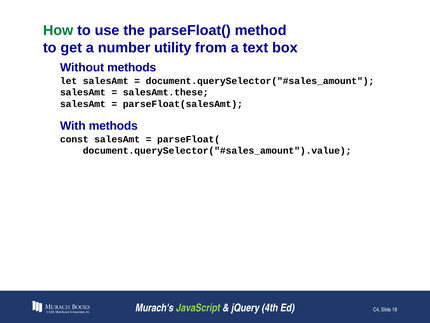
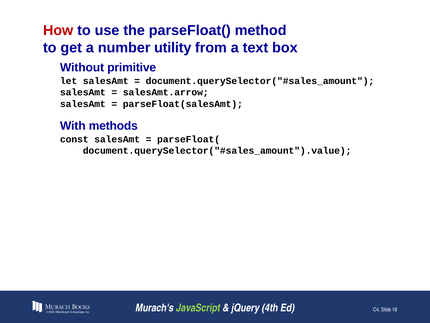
How colour: green -> red
Without methods: methods -> primitive
salesAmt.these: salesAmt.these -> salesAmt.arrow
